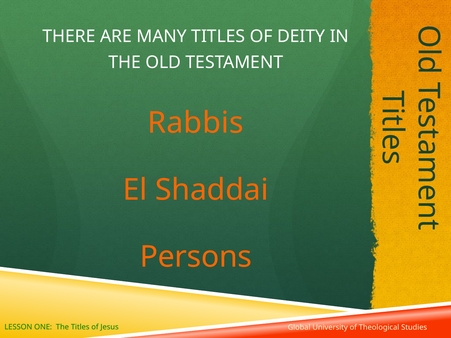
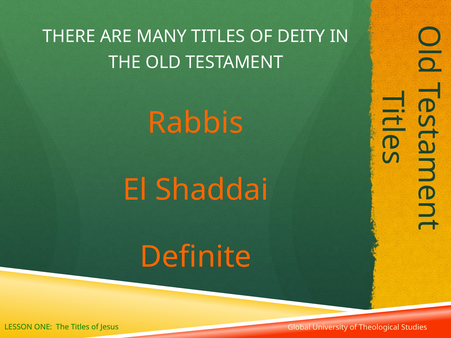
Persons: Persons -> Definite
